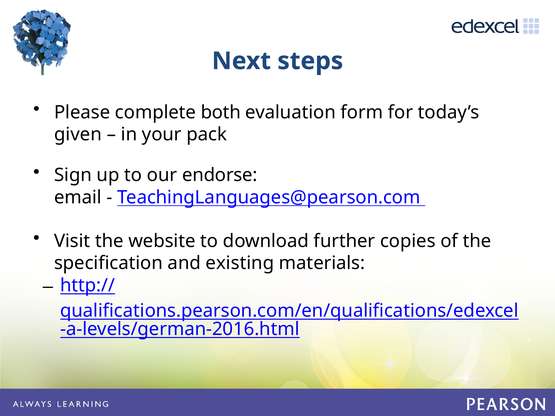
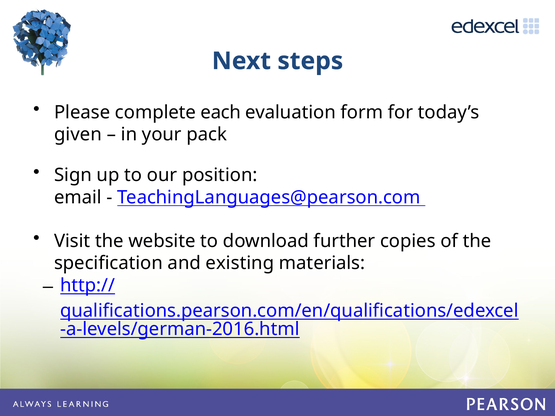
both: both -> each
endorse: endorse -> position
